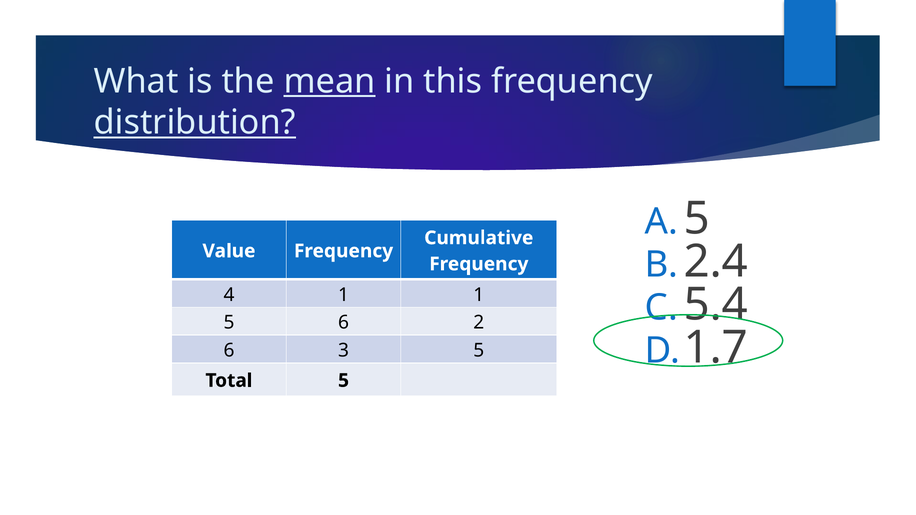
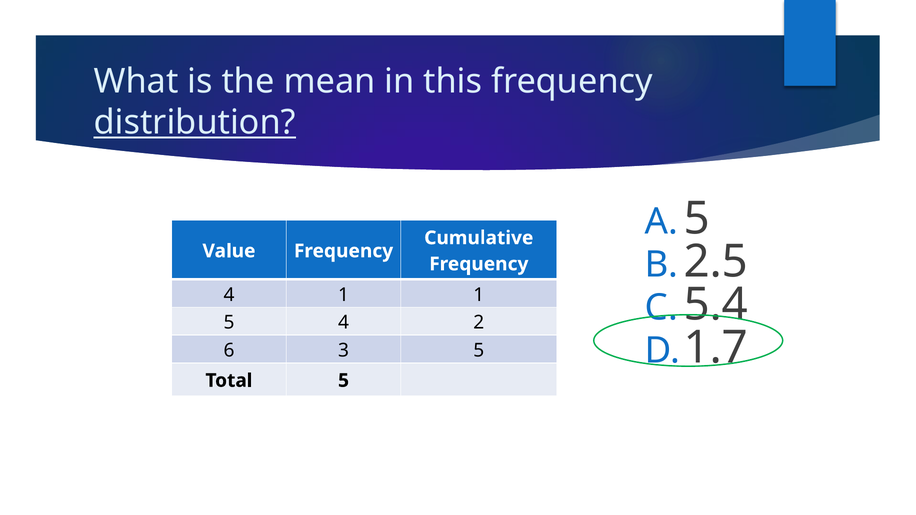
mean underline: present -> none
2.4: 2.4 -> 2.5
5 6: 6 -> 4
